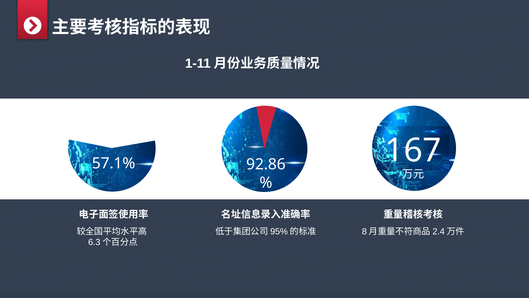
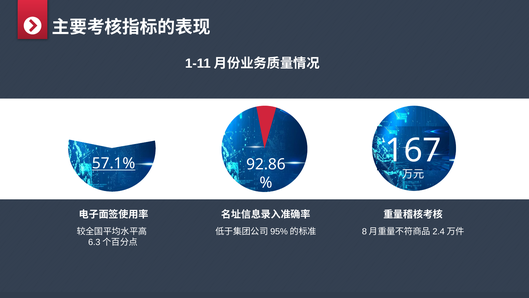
57.1% underline: none -> present
